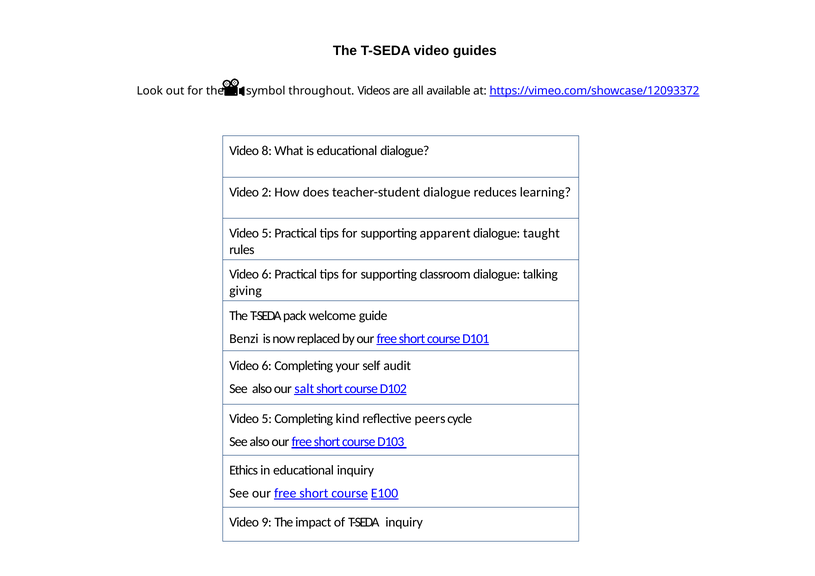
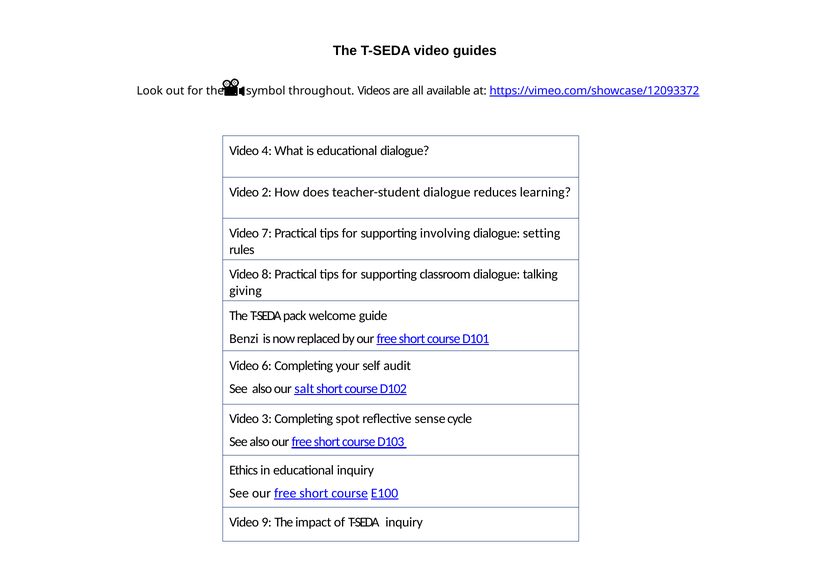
8: 8 -> 4
5 at (267, 233): 5 -> 7
apparent: apparent -> involving
taught: taught -> setting
6 at (267, 275): 6 -> 8
5 at (267, 419): 5 -> 3
kind: kind -> spot
peers: peers -> sense
